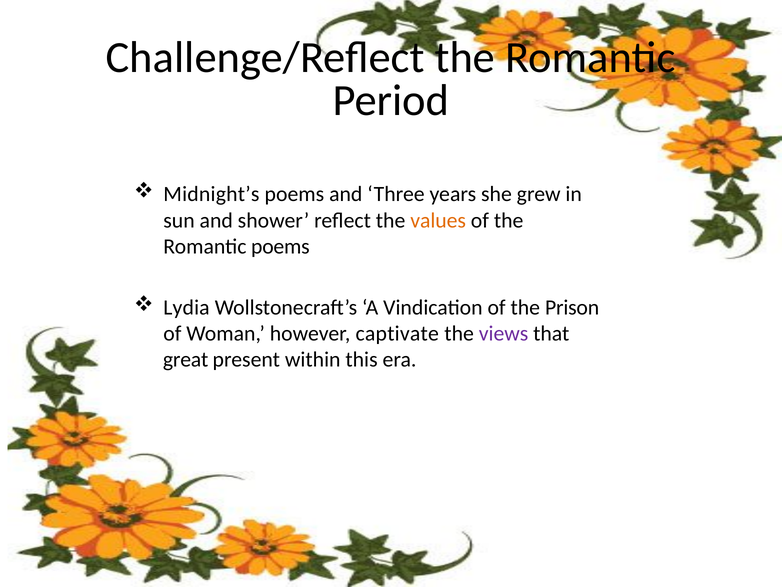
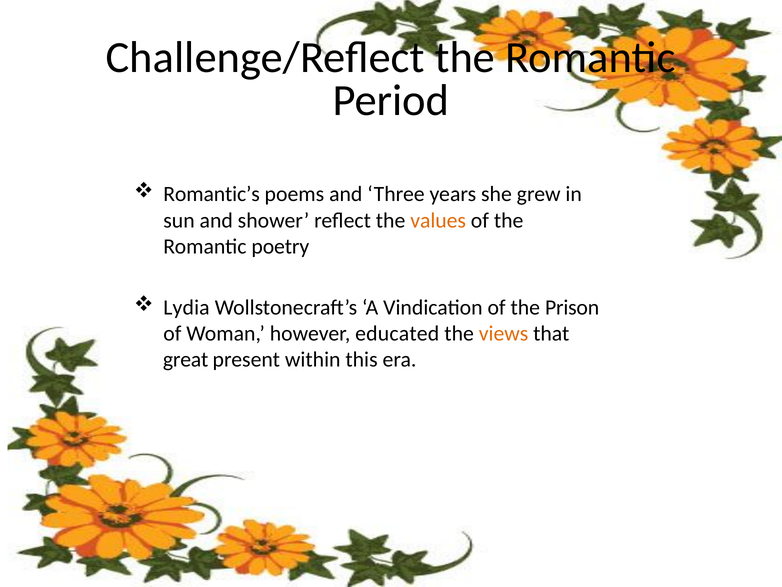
Midnight’s: Midnight’s -> Romantic’s
Romantic poems: poems -> poetry
captivate: captivate -> educated
views colour: purple -> orange
